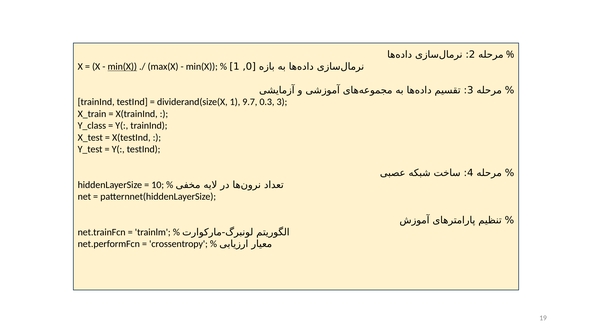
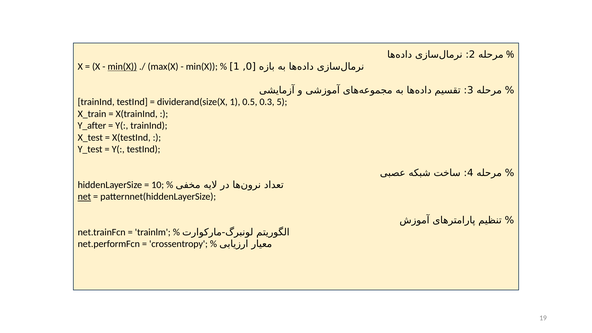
9.7: 9.7 -> 0.5
0.3 3: 3 -> 5
Y_class: Y_class -> Y_after
net underline: none -> present
